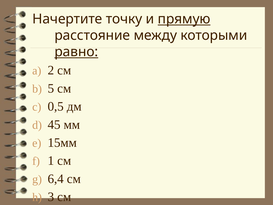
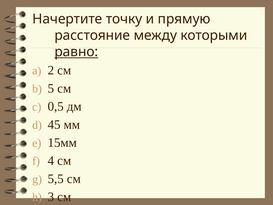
прямую underline: present -> none
1: 1 -> 4
6,4: 6,4 -> 5,5
